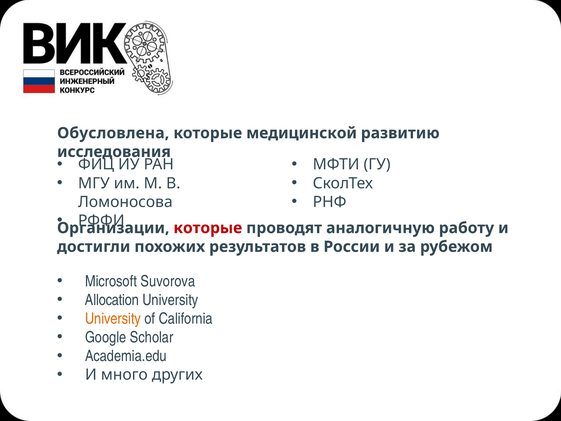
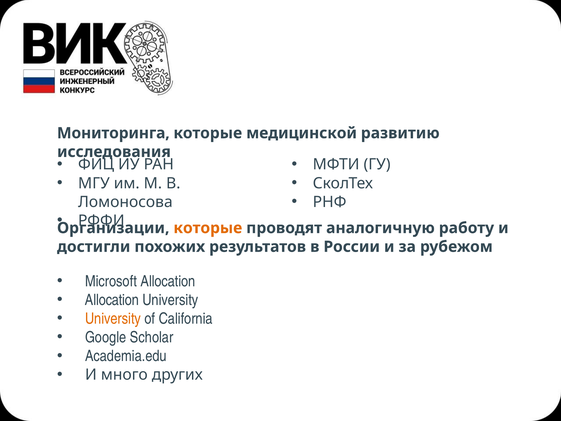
Обусловлена: Обусловлена -> Мониторинга
которые at (208, 228) colour: red -> orange
Microsoft Suvorova: Suvorova -> Allocation
